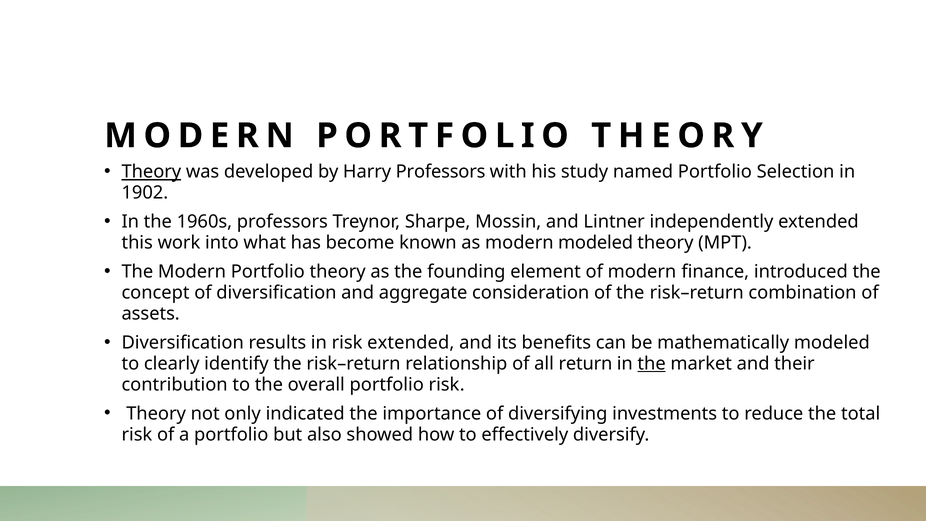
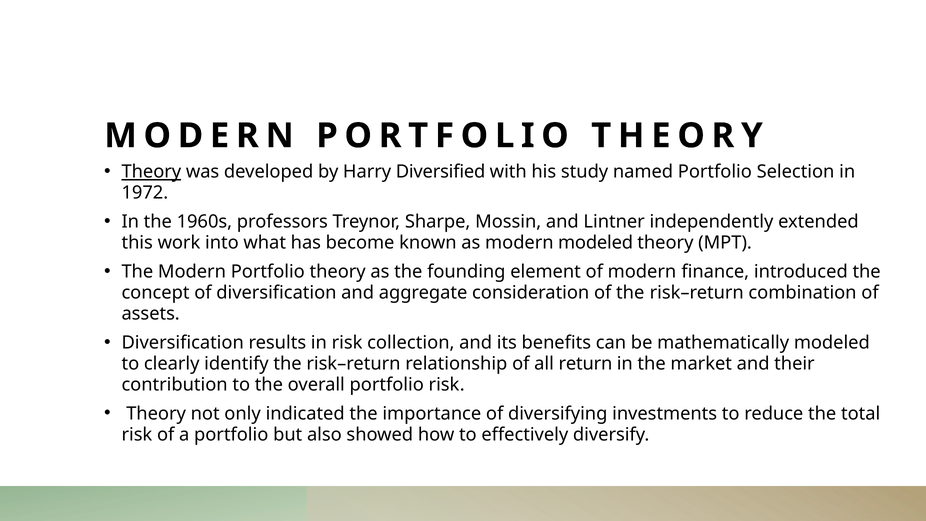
Harry Professors: Professors -> Diversified
1902: 1902 -> 1972
risk extended: extended -> collection
the at (652, 364) underline: present -> none
